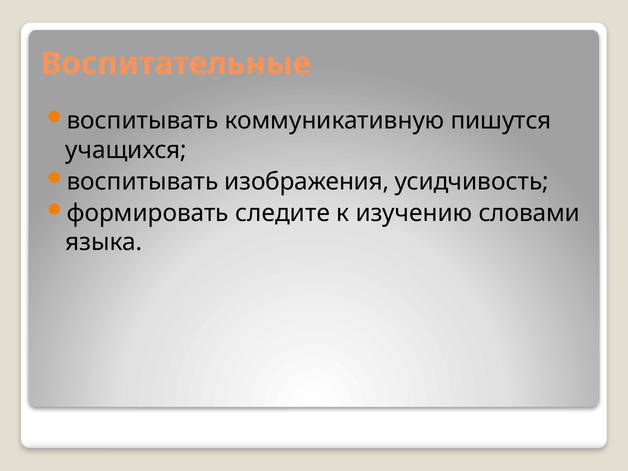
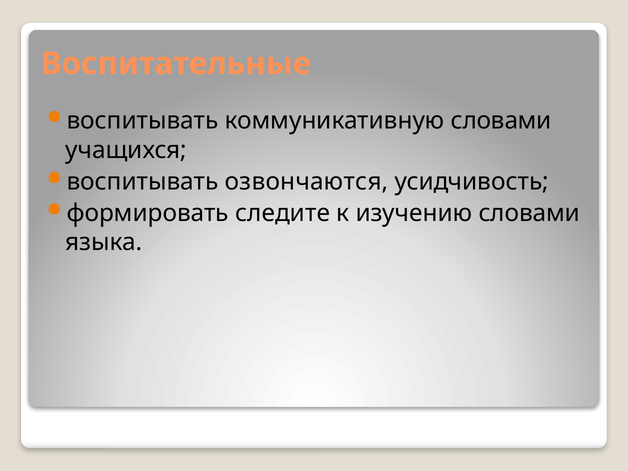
коммуникативную пишутся: пишутся -> словами
изображения: изображения -> озвончаются
